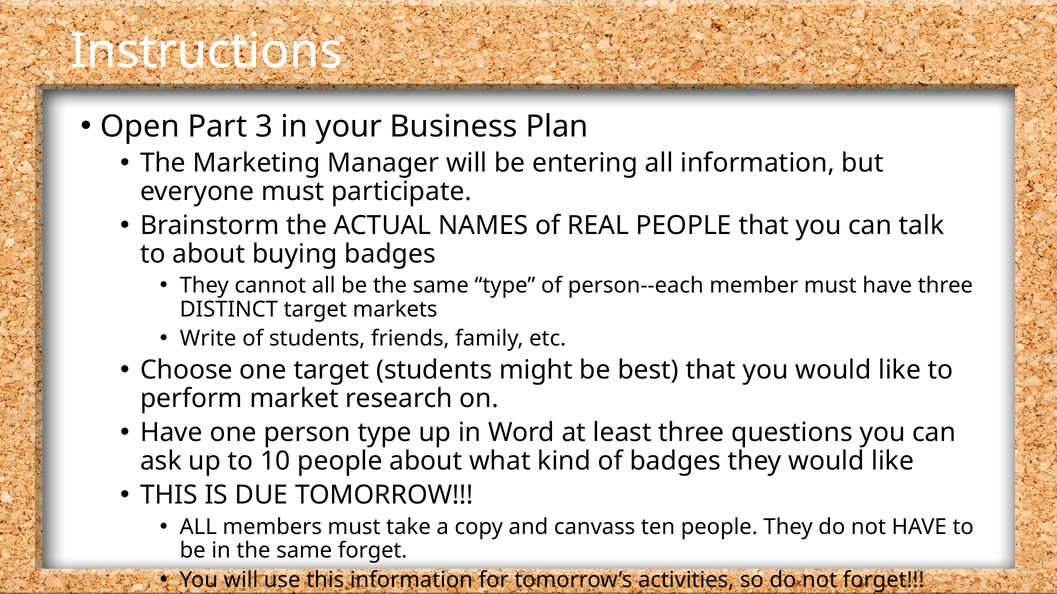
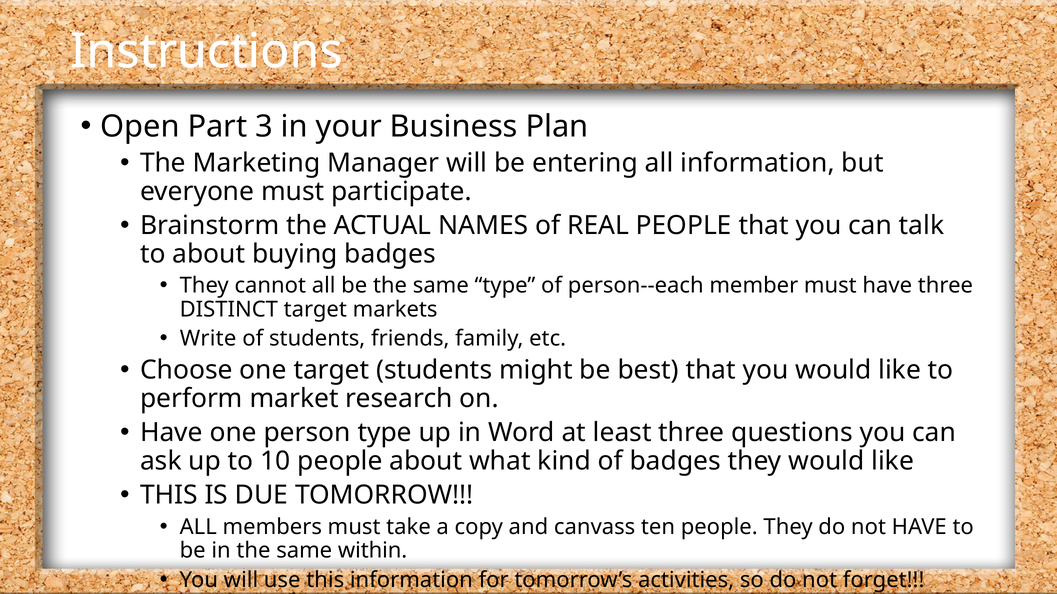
same forget: forget -> within
